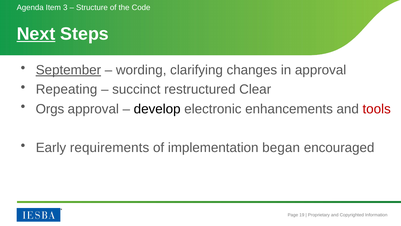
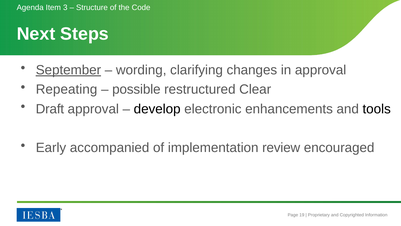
Next underline: present -> none
succinct: succinct -> possible
Orgs: Orgs -> Draft
tools colour: red -> black
requirements: requirements -> accompanied
began: began -> review
